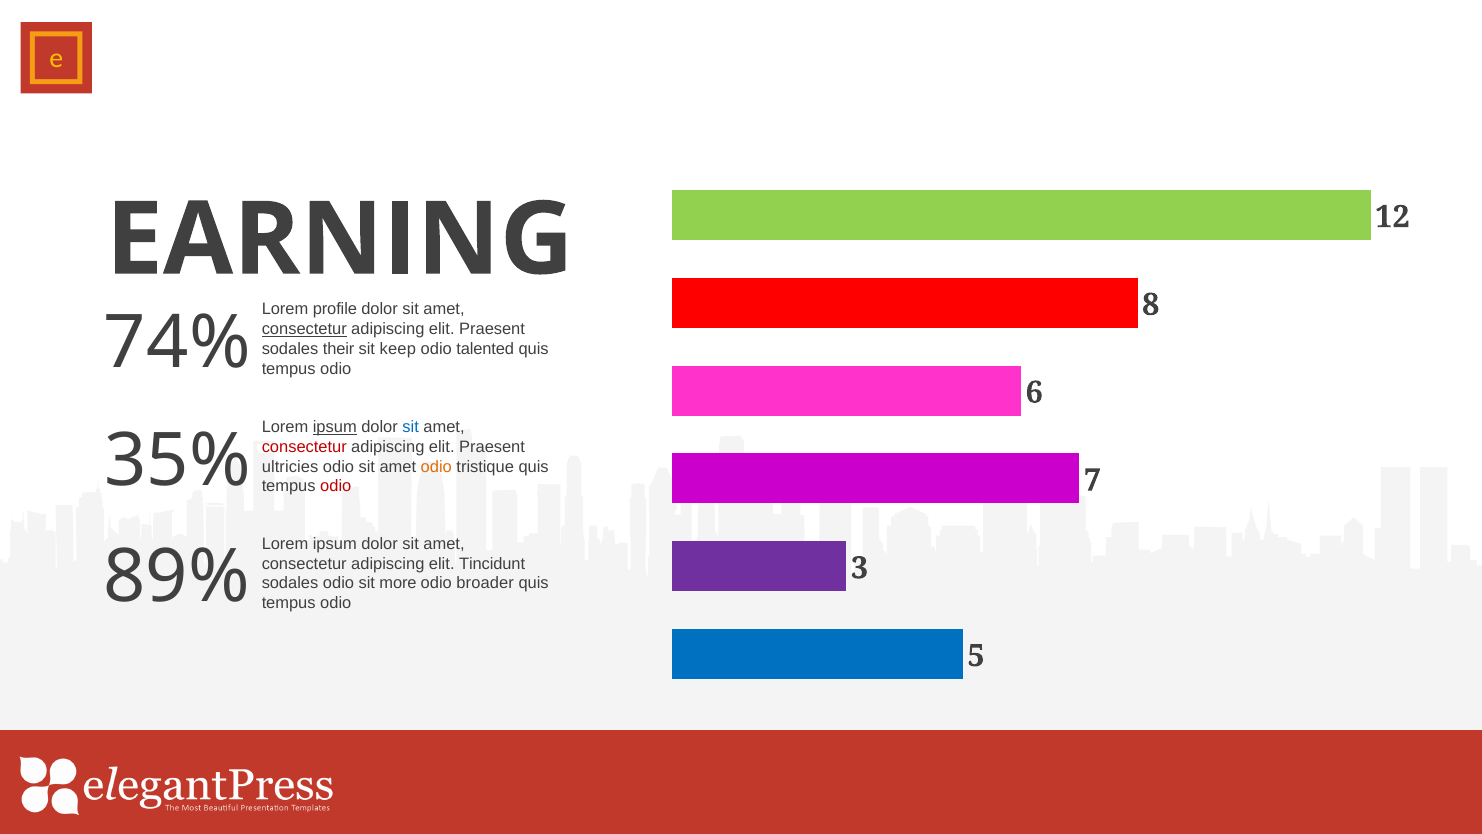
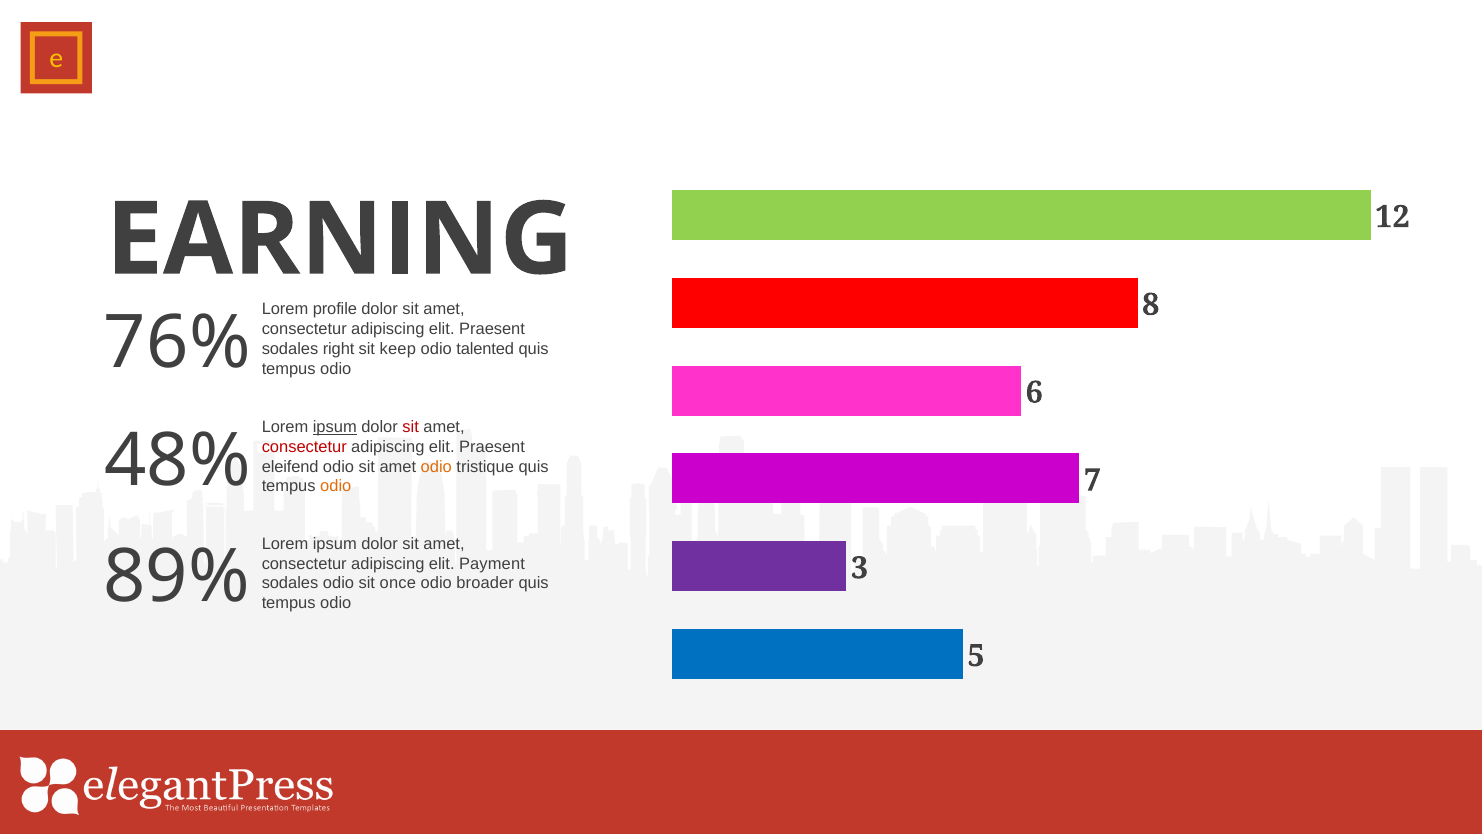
consectetur at (304, 329) underline: present -> none
74%: 74% -> 76%
their: their -> right
sit at (411, 427) colour: blue -> red
35%: 35% -> 48%
ultricies: ultricies -> eleifend
odio at (336, 486) colour: red -> orange
Tincidunt: Tincidunt -> Payment
more: more -> once
